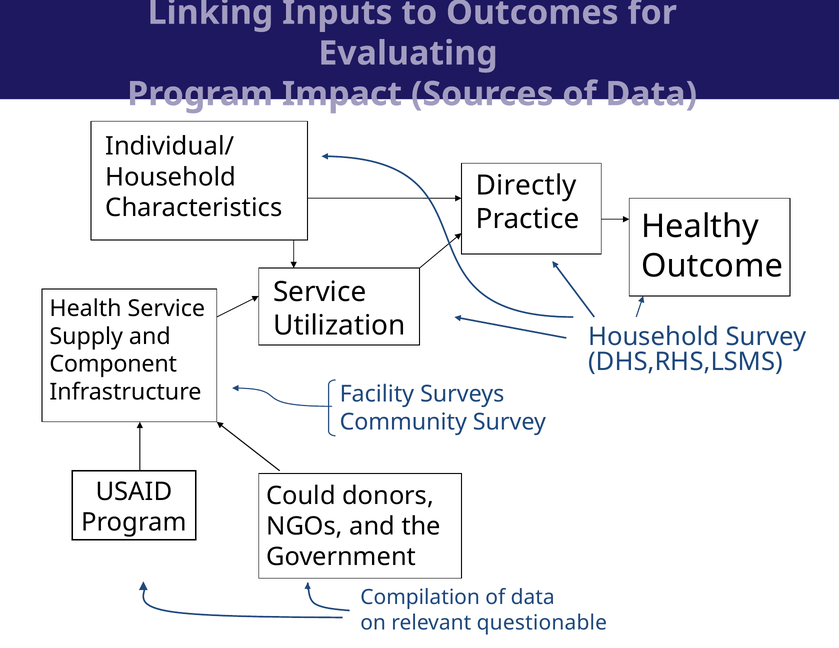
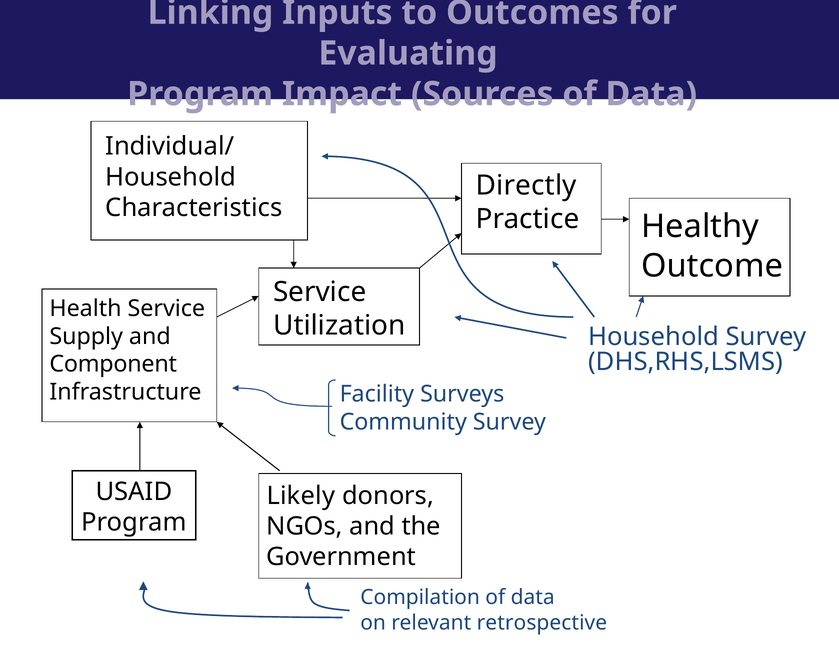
Could: Could -> Likely
questionable: questionable -> retrospective
